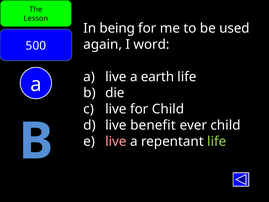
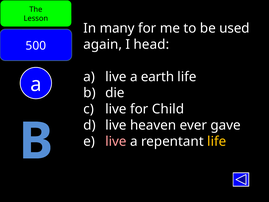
being: being -> many
word: word -> head
benefit: benefit -> heaven
ever child: child -> gave
life at (217, 141) colour: light green -> yellow
